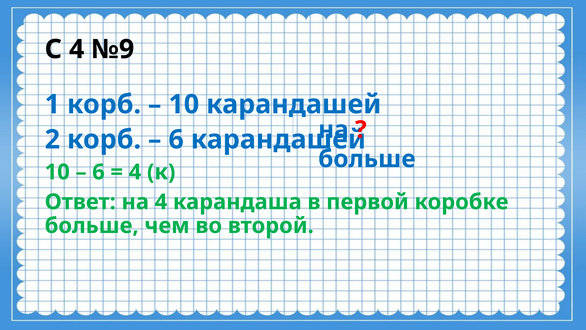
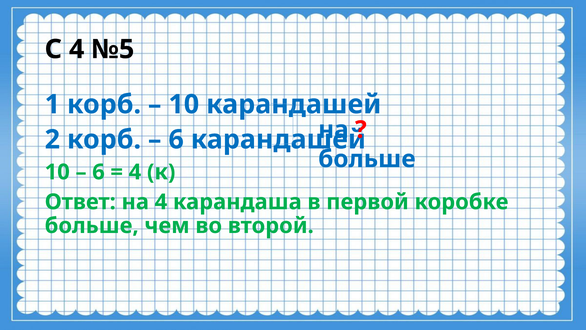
№9: №9 -> №5
